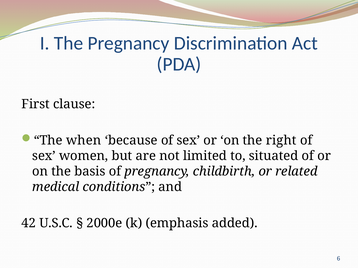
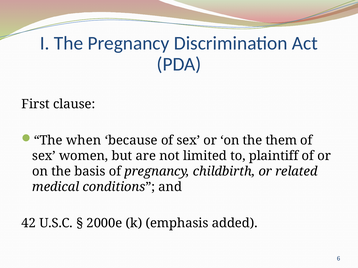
right: right -> them
situated: situated -> plaintiff
